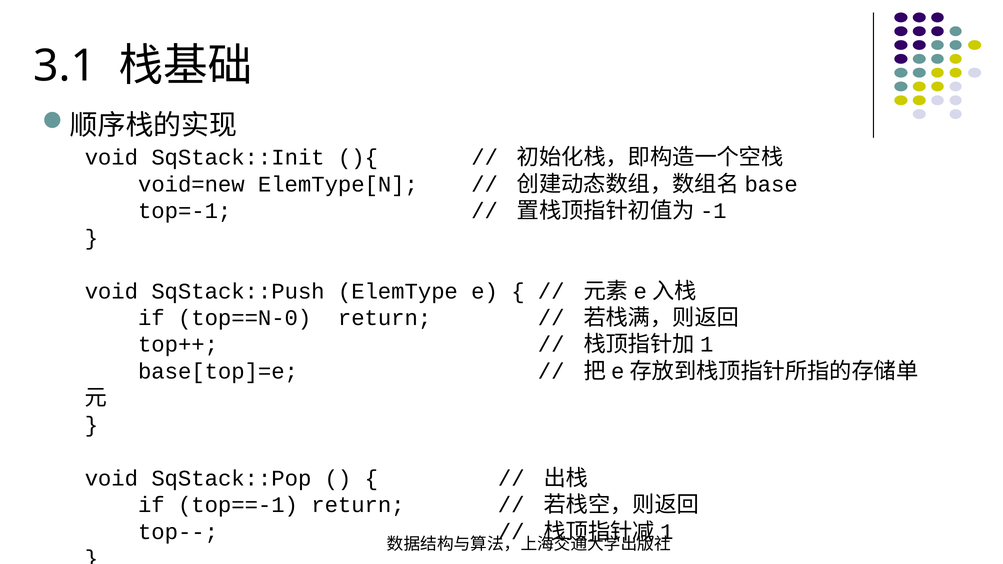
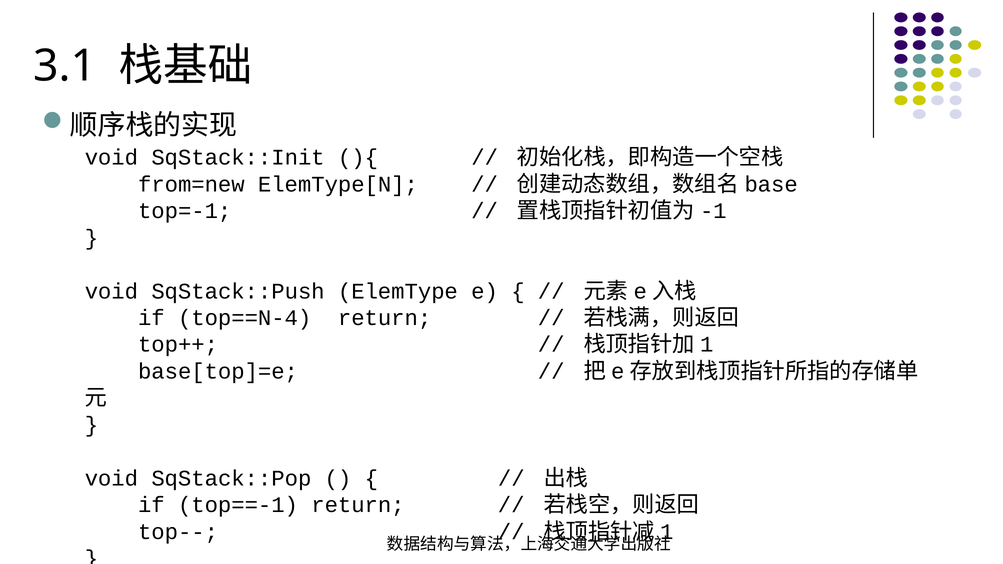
void=new: void=new -> from=new
top==N-0: top==N-0 -> top==N-4
